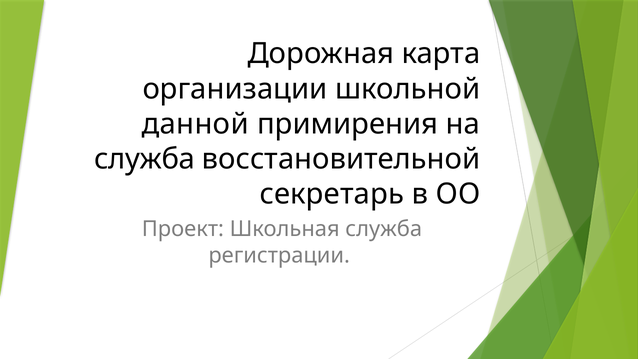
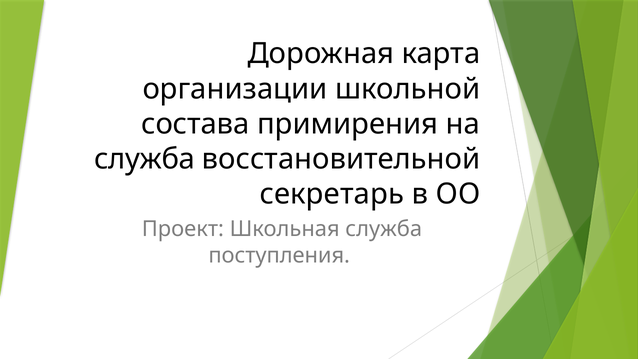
данной: данной -> состава
регистрации: регистрации -> поступления
